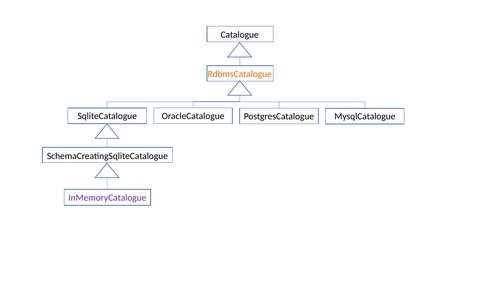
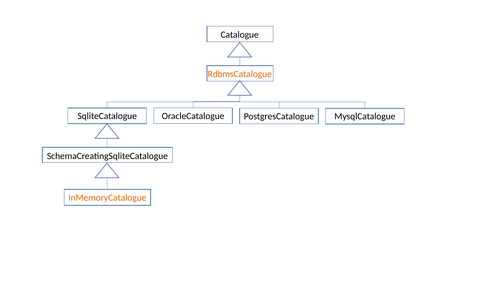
InMemoryCatalogue colour: purple -> orange
